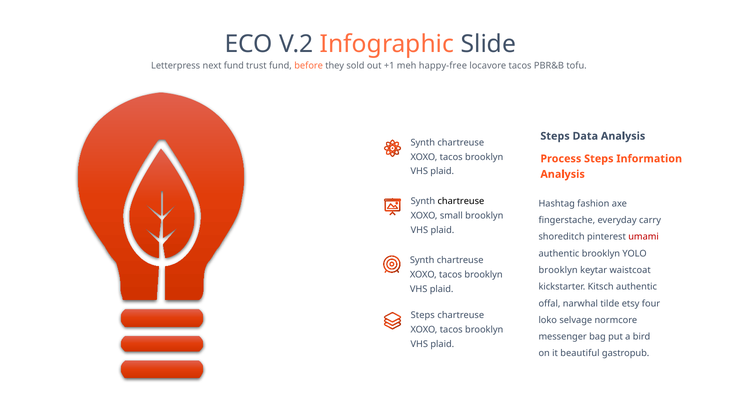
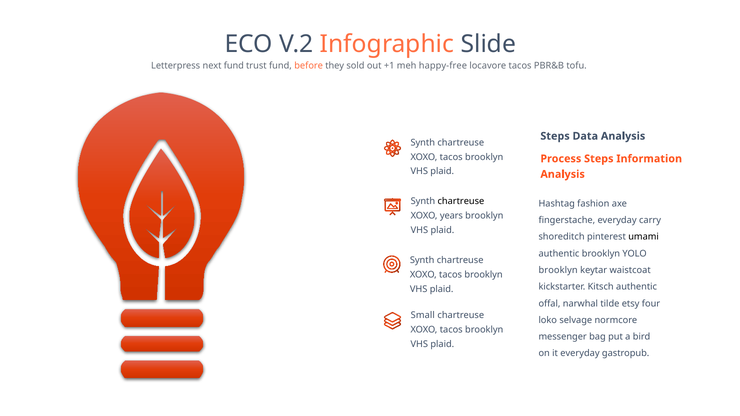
small: small -> years
umami colour: red -> black
Steps at (423, 315): Steps -> Small
it beautiful: beautiful -> everyday
